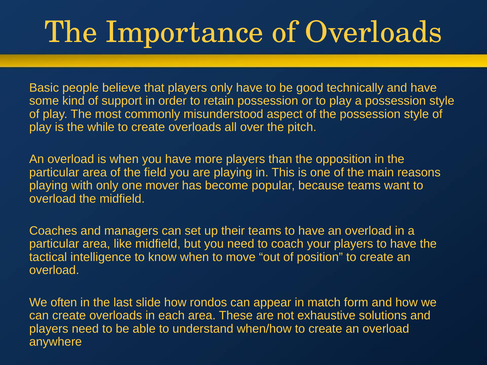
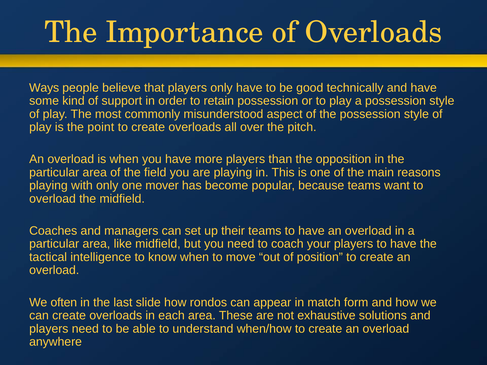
Basic: Basic -> Ways
while: while -> point
